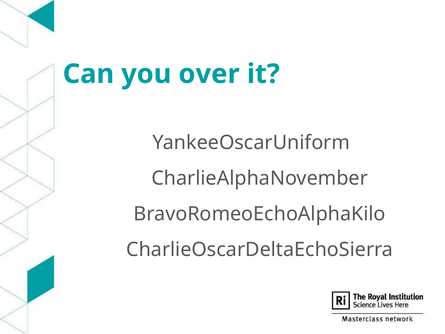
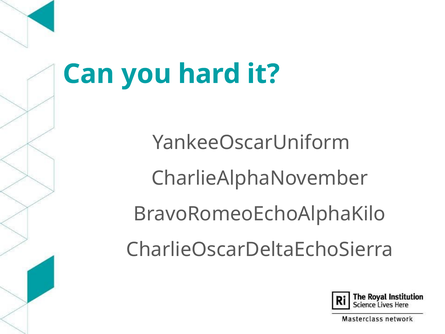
over: over -> hard
